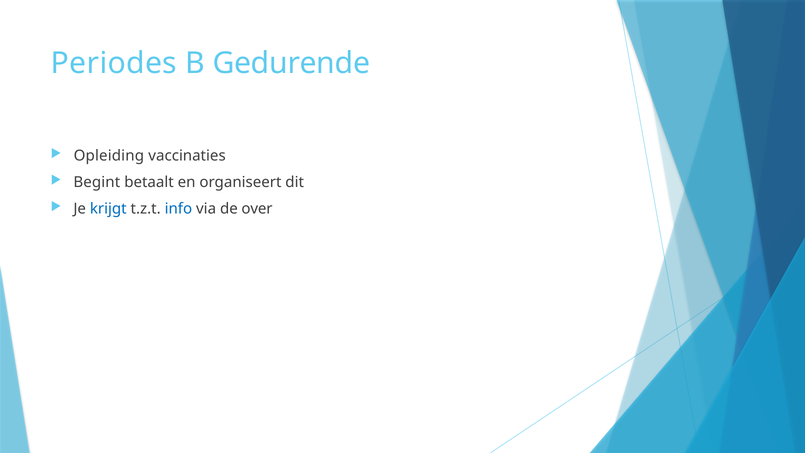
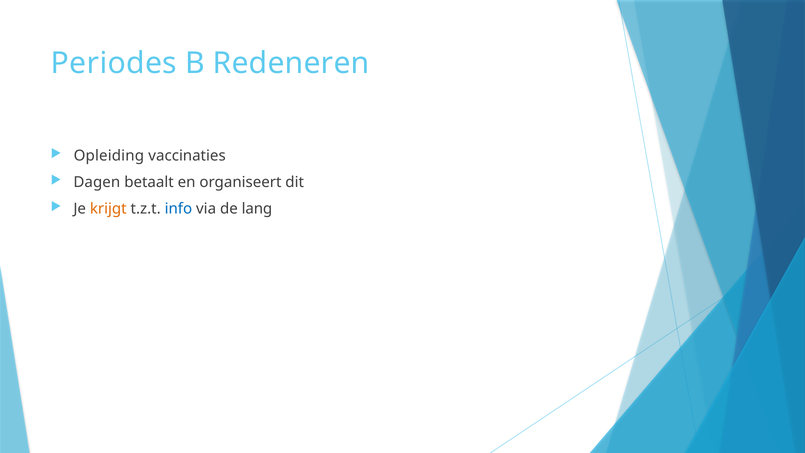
Gedurende: Gedurende -> Redeneren
Begint: Begint -> Dagen
krijgt colour: blue -> orange
over: over -> lang
